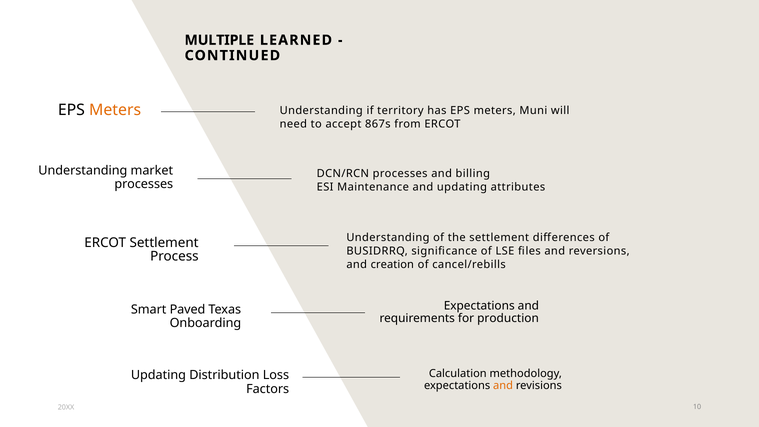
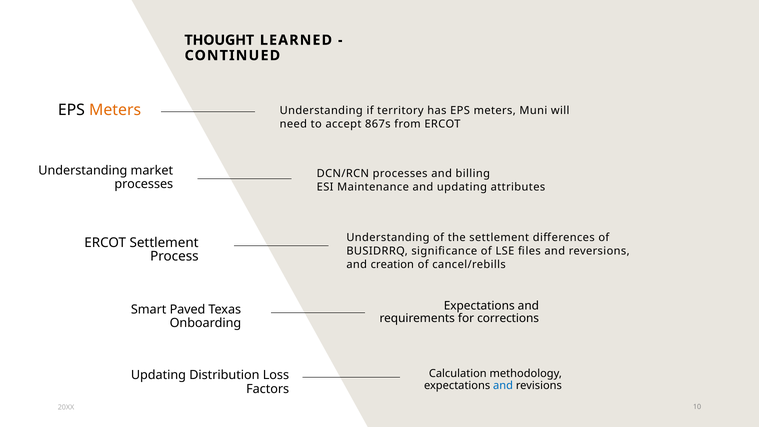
MULTIPLE: MULTIPLE -> THOUGHT
production: production -> corrections
and at (503, 386) colour: orange -> blue
